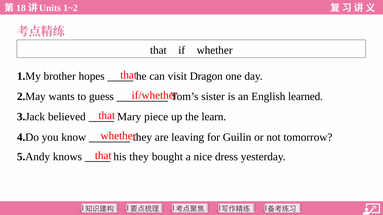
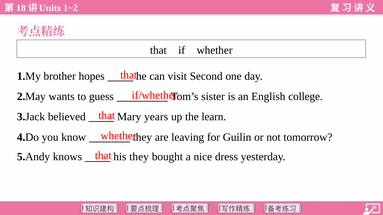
Dragon: Dragon -> Second
learned: learned -> college
piece: piece -> years
